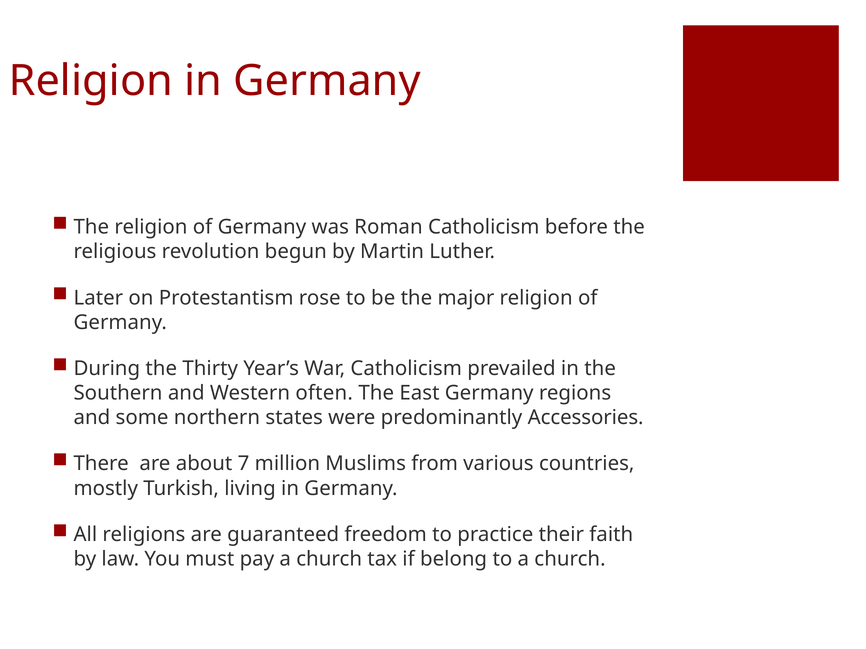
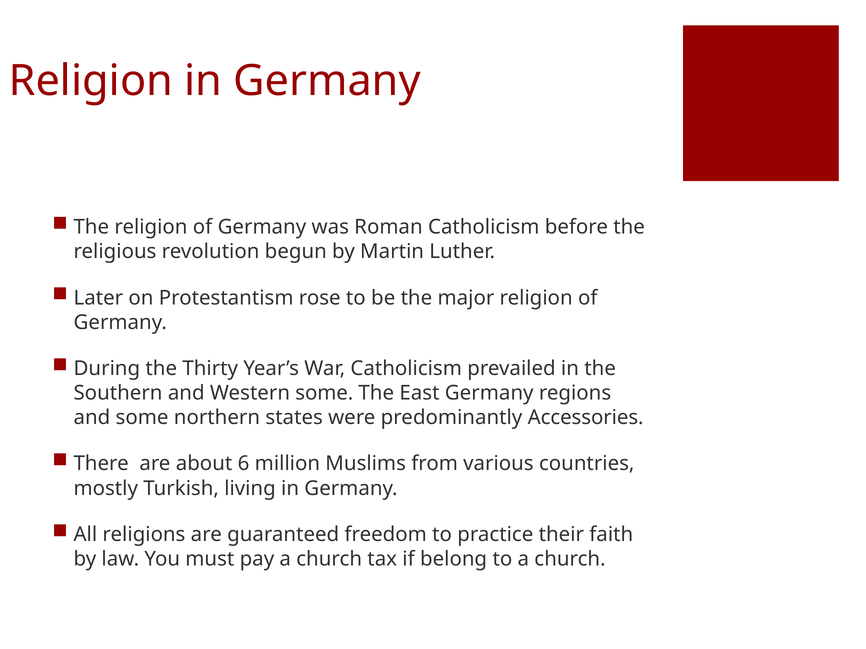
Western often: often -> some
7: 7 -> 6
